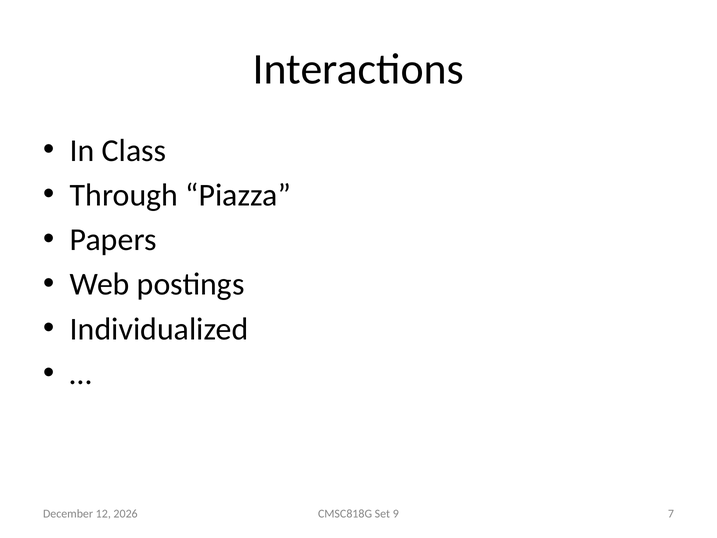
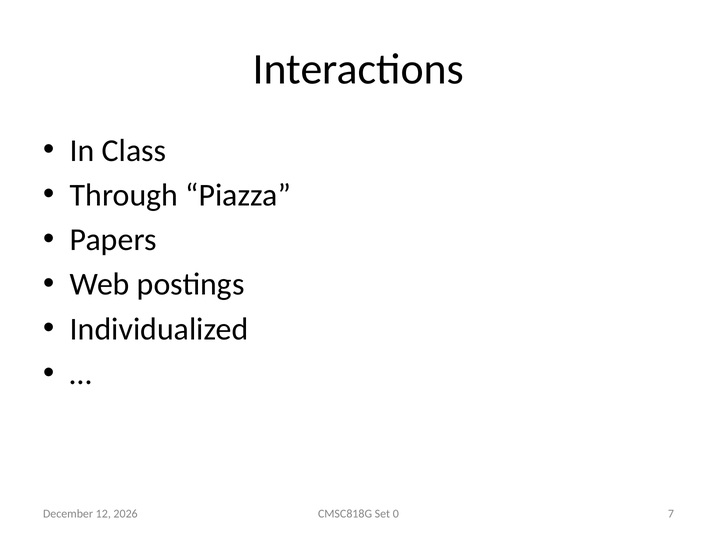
9: 9 -> 0
